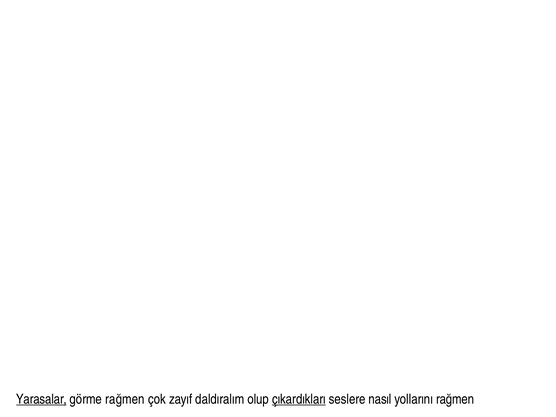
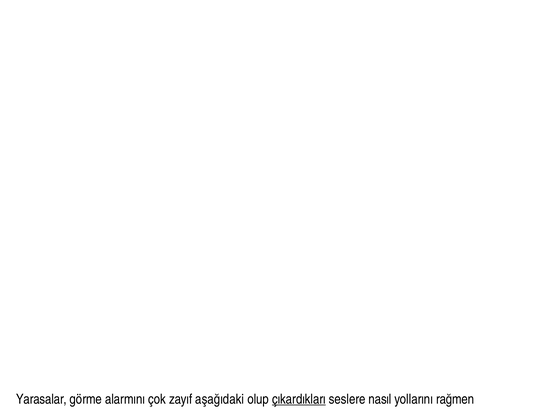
Yarasalar underline: present -> none
görme rağmen: rağmen -> alarmını
daldıralım: daldıralım -> aşağıdaki
